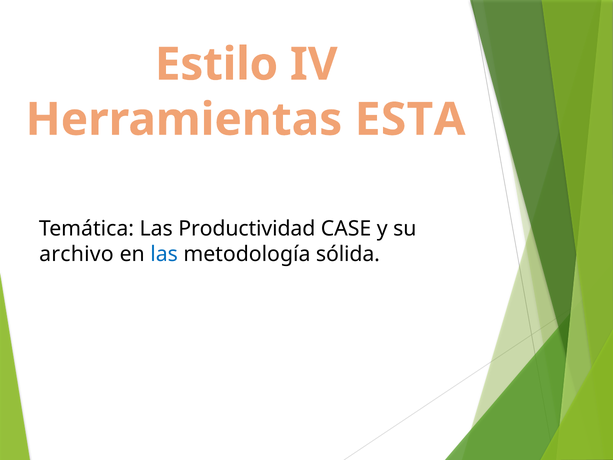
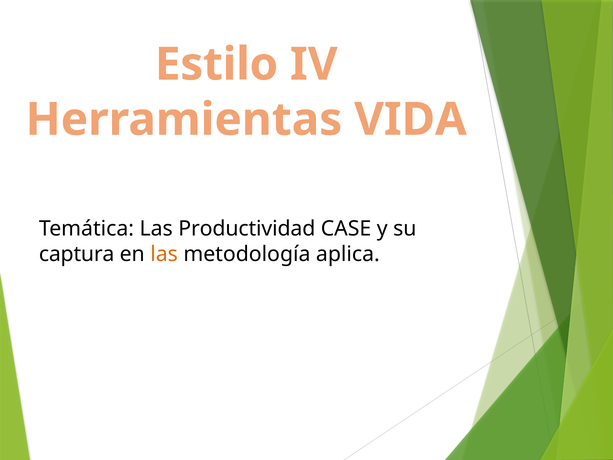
ESTA: ESTA -> VIDA
archivo: archivo -> captura
las at (164, 254) colour: blue -> orange
sólida: sólida -> aplica
